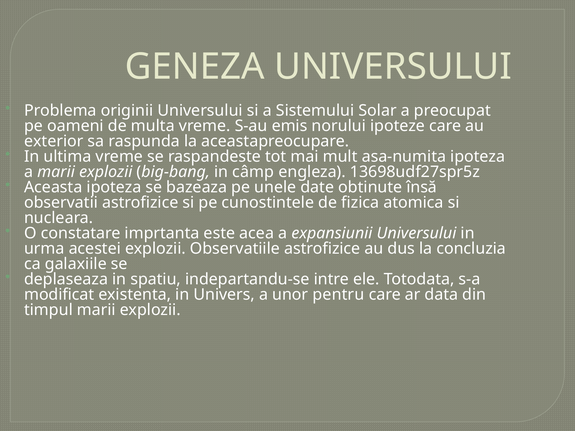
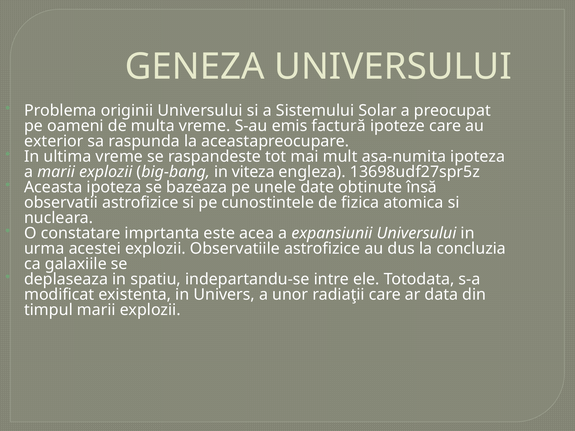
norului: norului -> factură
câmp: câmp -> viteza
pentru: pentru -> radiaţii
